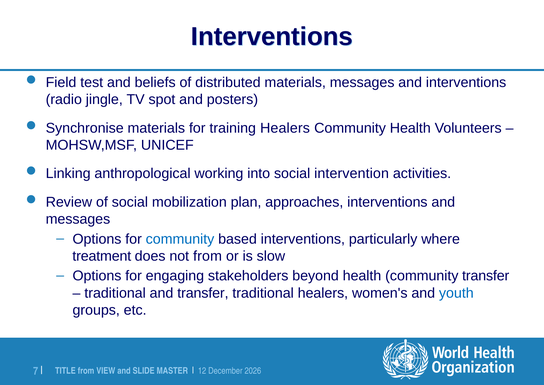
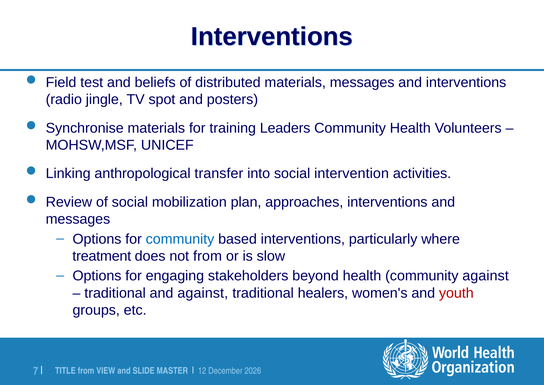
training Healers: Healers -> Leaders
working: working -> transfer
community transfer: transfer -> against
and transfer: transfer -> against
youth colour: blue -> red
